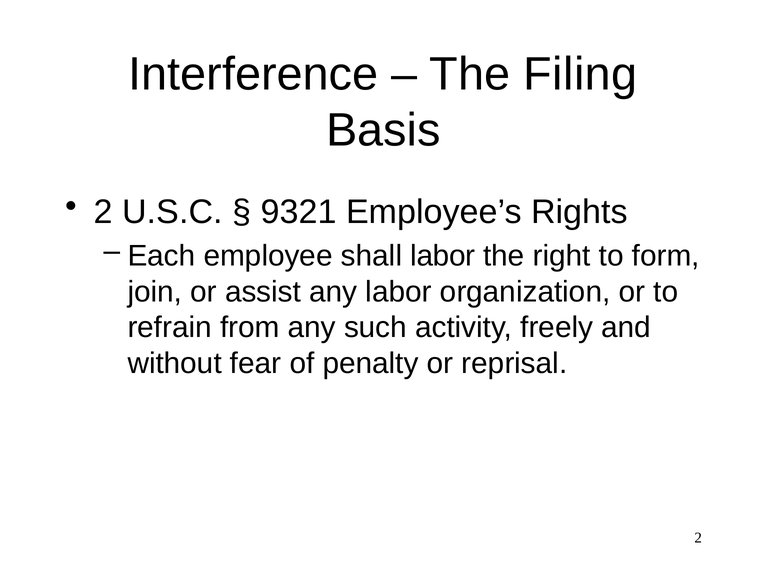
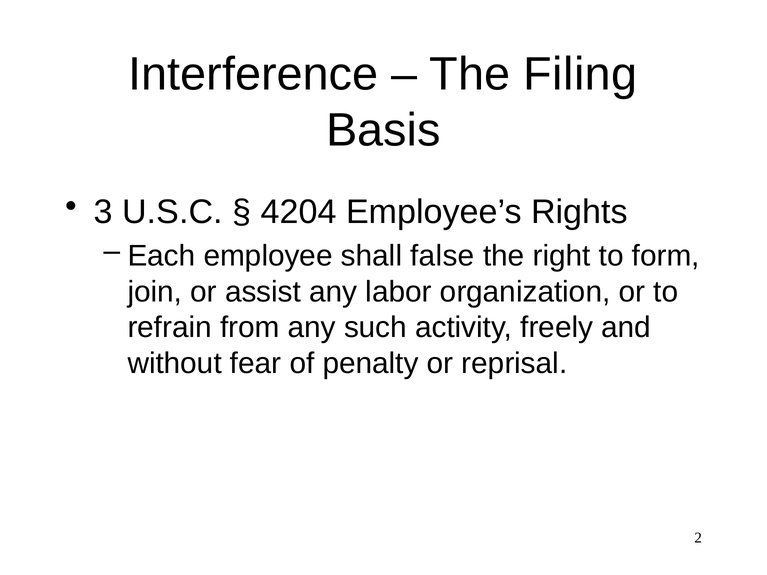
2 at (103, 212): 2 -> 3
9321: 9321 -> 4204
shall labor: labor -> false
